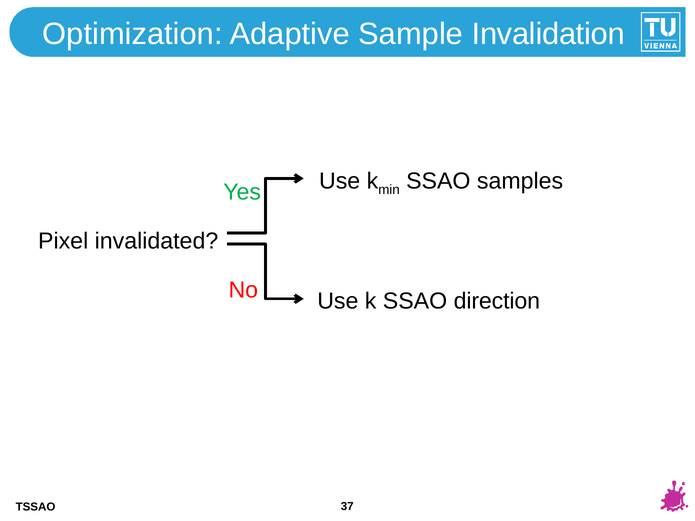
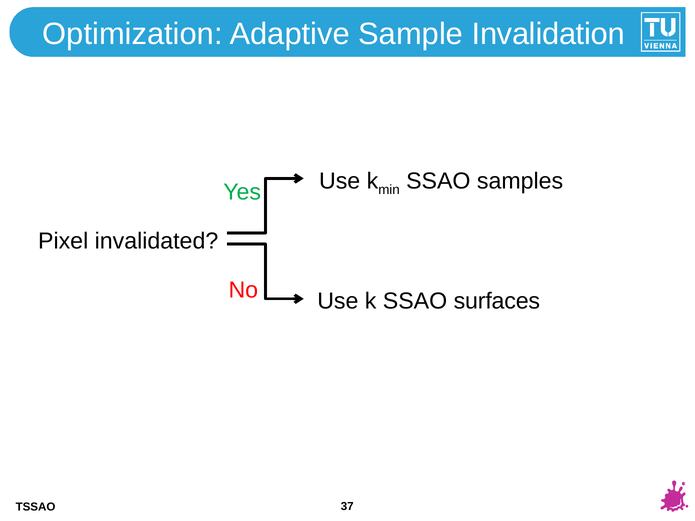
direction: direction -> surfaces
